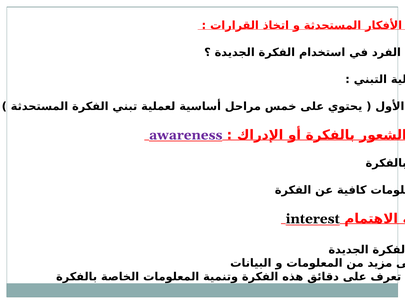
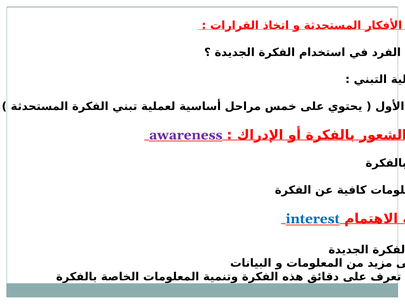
interest colour: black -> blue
